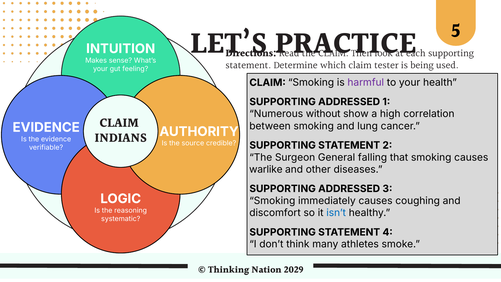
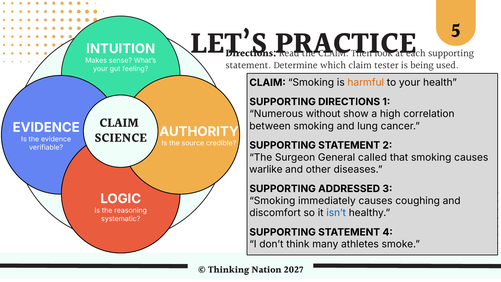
harmful colour: purple -> orange
ADDRESSED at (349, 102): ADDRESSED -> DIRECTIONS
INDIANS: INDIANS -> SCIENCE
falling: falling -> called
2029: 2029 -> 2027
